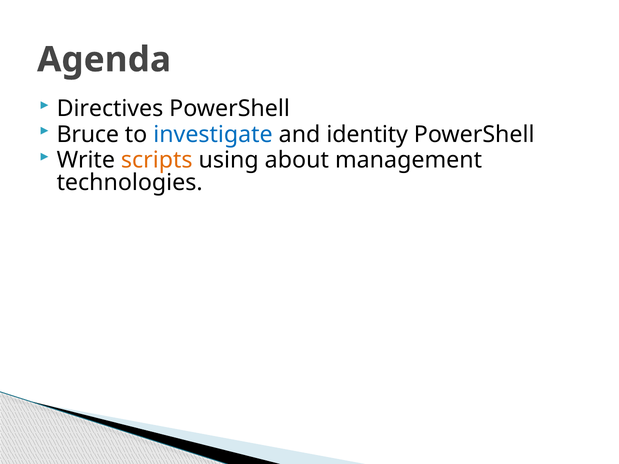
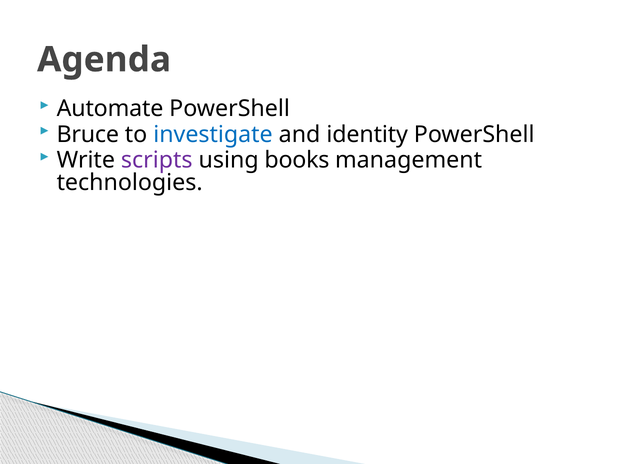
Directives: Directives -> Automate
scripts colour: orange -> purple
about: about -> books
